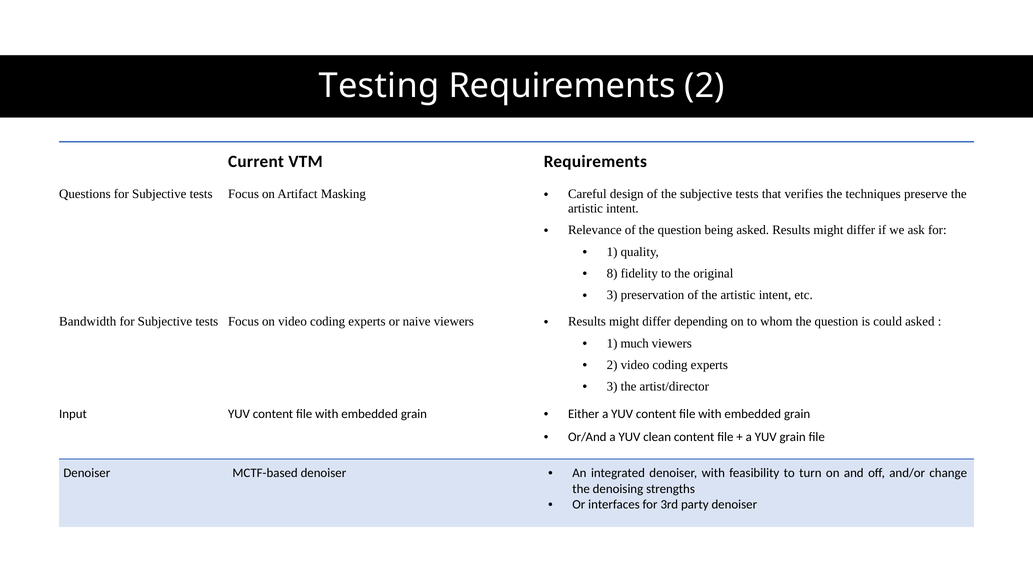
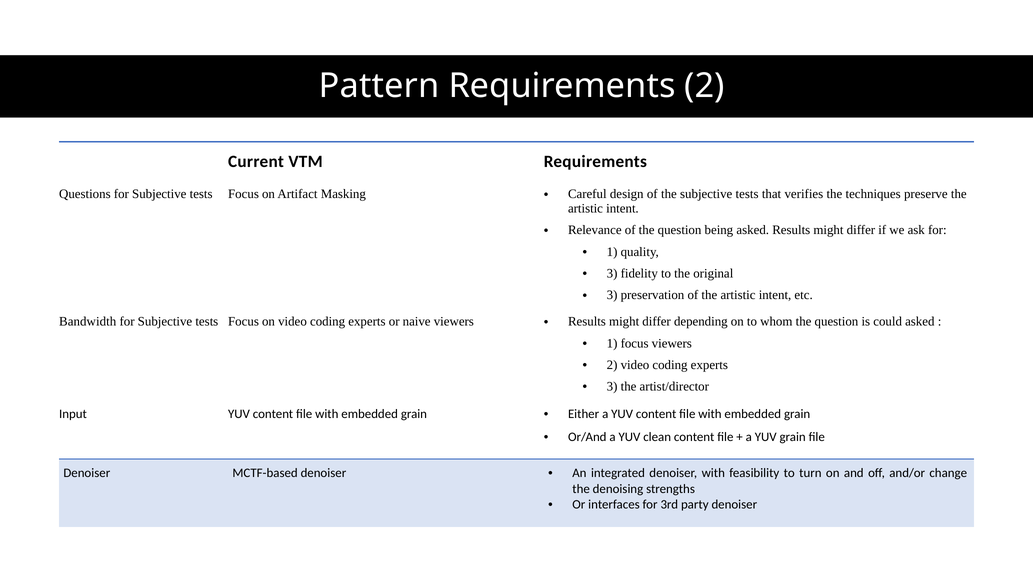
Testing: Testing -> Pattern
8 at (612, 274): 8 -> 3
1 much: much -> focus
